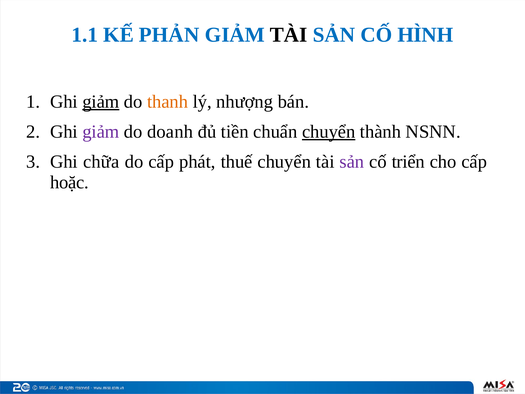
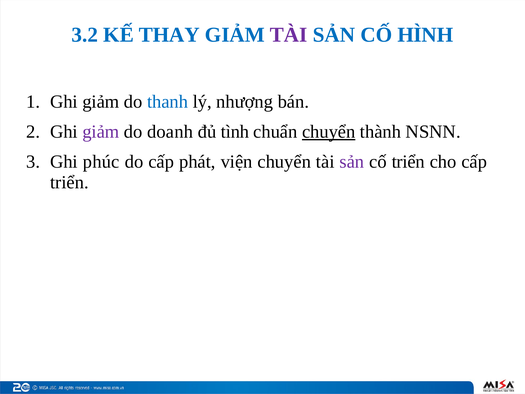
1.1: 1.1 -> 3.2
PHẢN: PHẢN -> THAY
TÀI at (289, 35) colour: black -> purple
giảm at (101, 102) underline: present -> none
thanh colour: orange -> blue
tiền: tiền -> tình
chữa: chữa -> phúc
thuế: thuế -> viện
hoặc at (70, 182): hoặc -> triển
